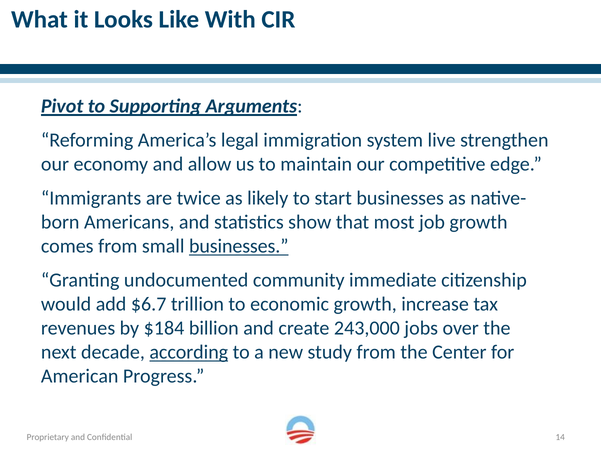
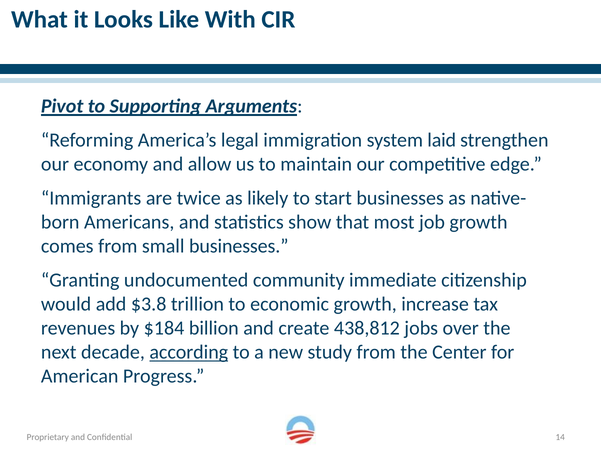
live: live -> laid
businesses at (239, 247) underline: present -> none
$6.7: $6.7 -> $3.8
243,000: 243,000 -> 438,812
